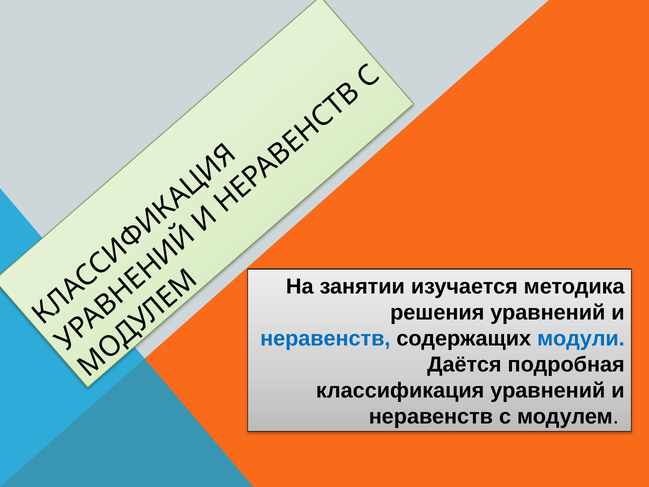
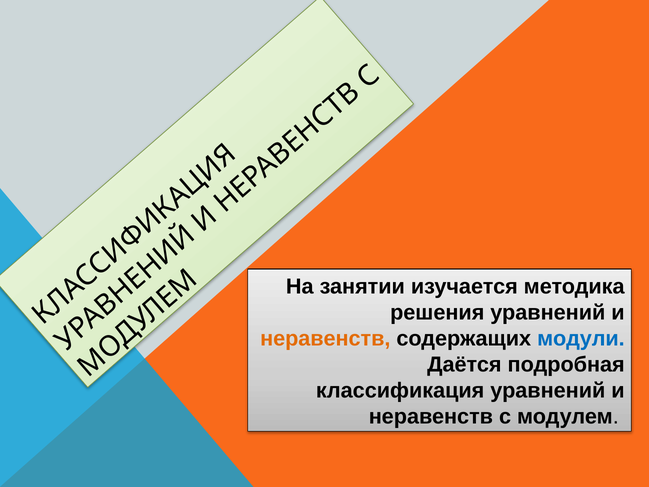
неравенств at (325, 339) colour: blue -> orange
